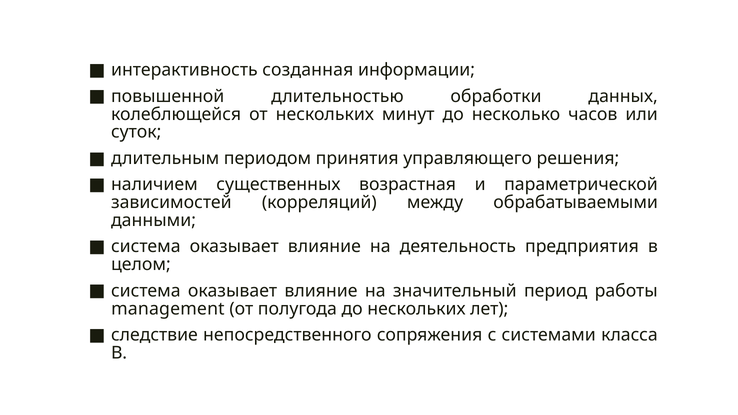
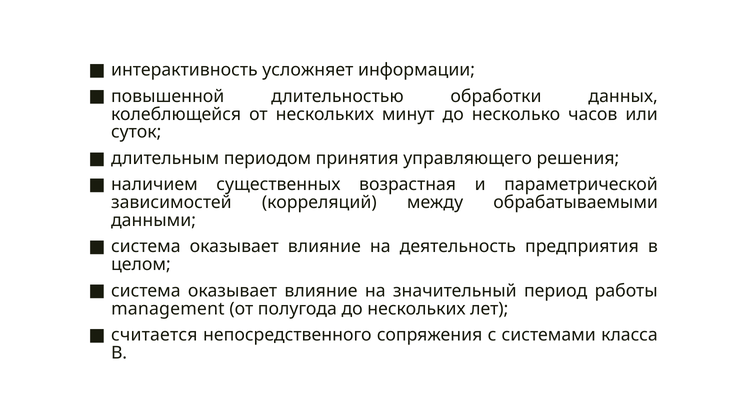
созданная: созданная -> усложняет
следствие: следствие -> считается
